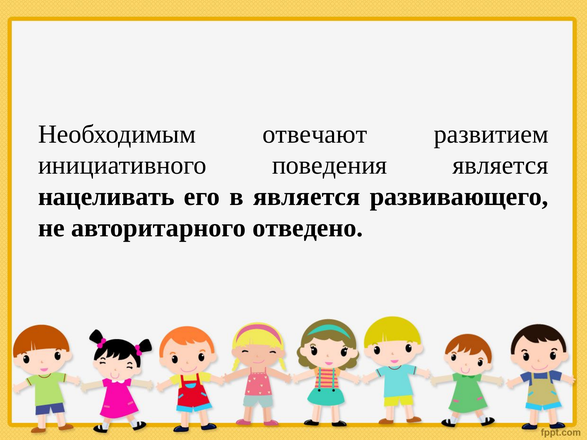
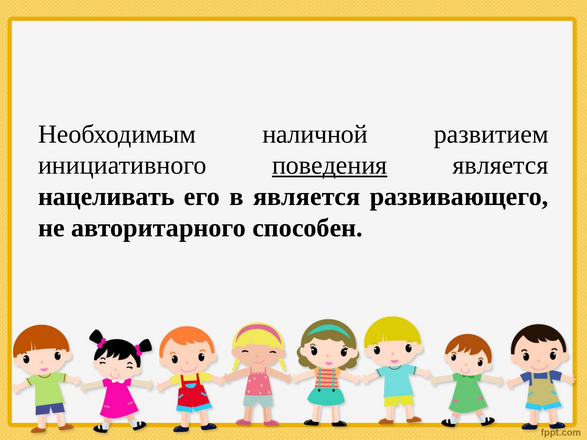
отвечают: отвечают -> наличной
поведения underline: none -> present
отведено: отведено -> способен
